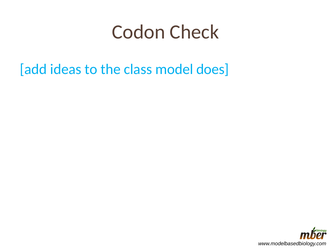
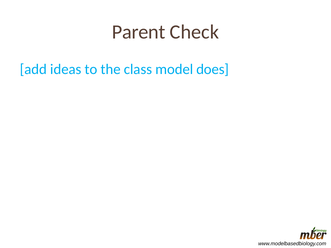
Codon: Codon -> Parent
